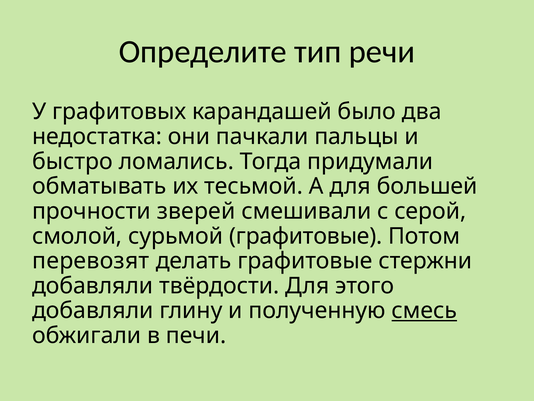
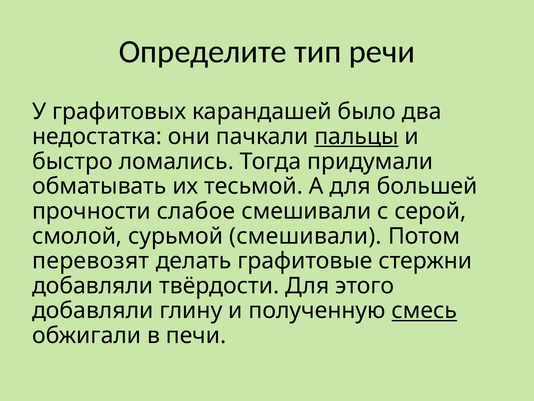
пальцы underline: none -> present
зверей: зверей -> слабое
сурьмой графитовые: графитовые -> смешивали
